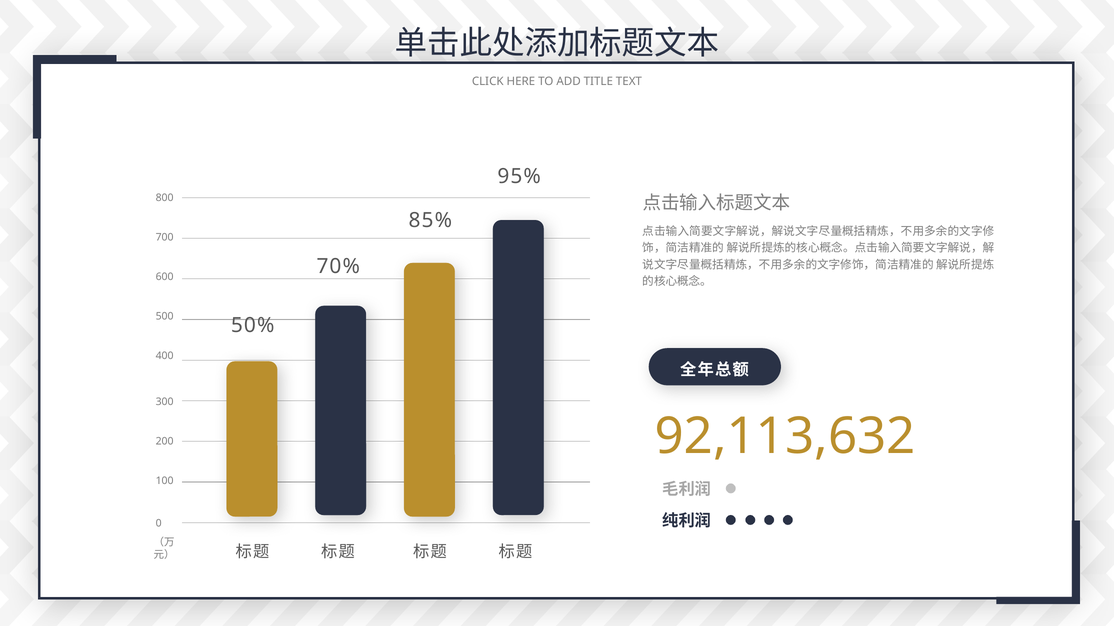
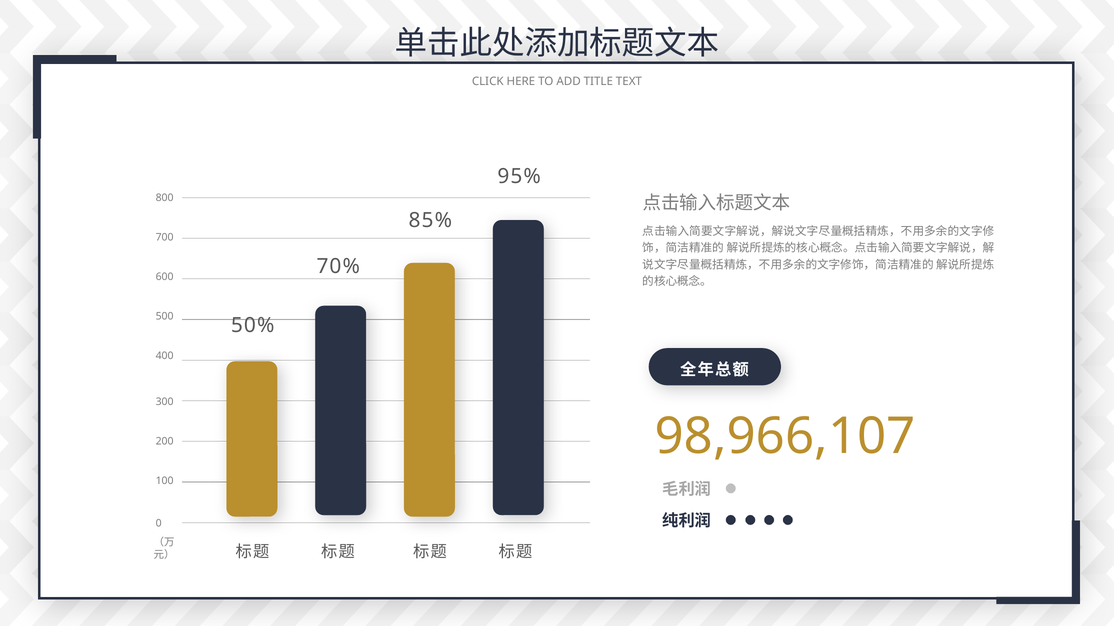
92,113,632: 92,113,632 -> 98,966,107
